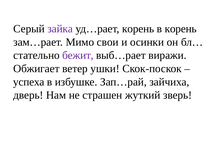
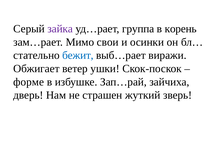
уд…рает корень: корень -> группа
бежит colour: purple -> blue
успеха: успеха -> форме
